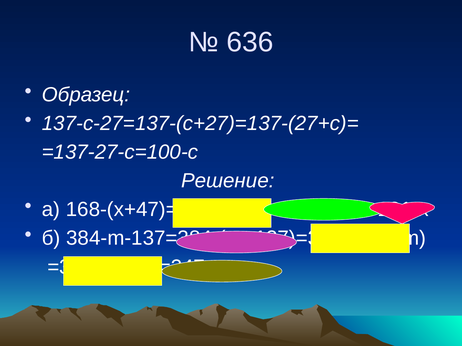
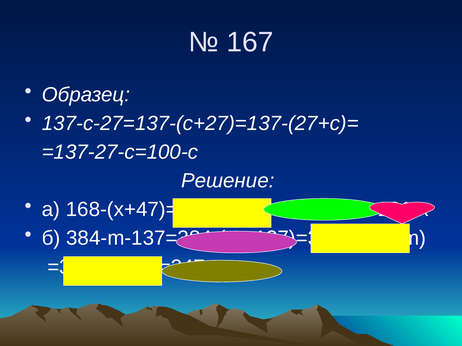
636: 636 -> 167
